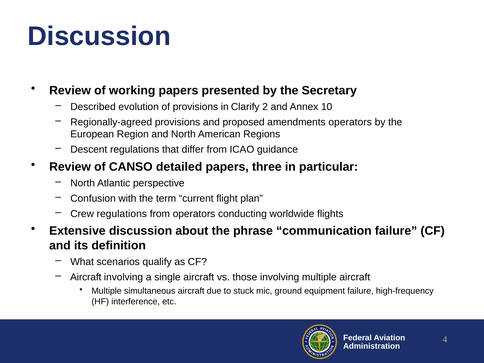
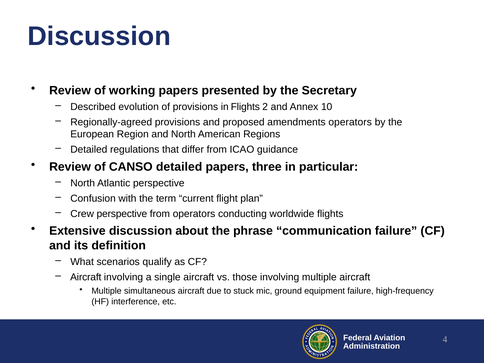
in Clarify: Clarify -> Flights
Descent at (89, 149): Descent -> Detailed
Crew regulations: regulations -> perspective
